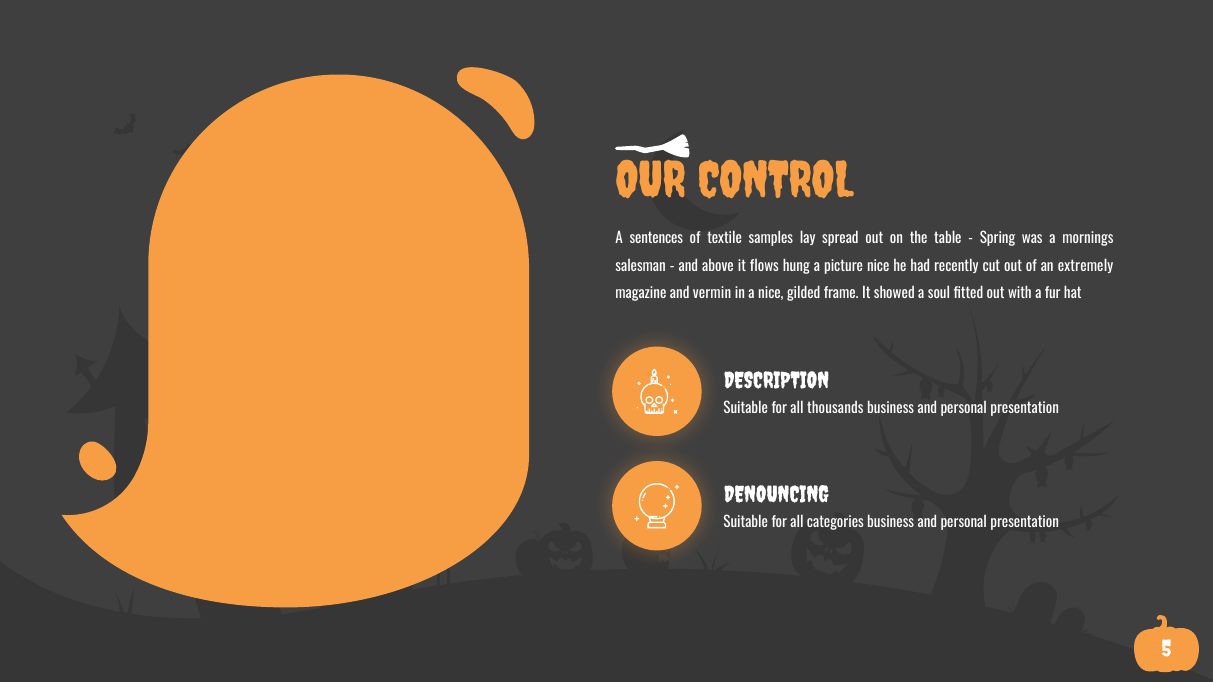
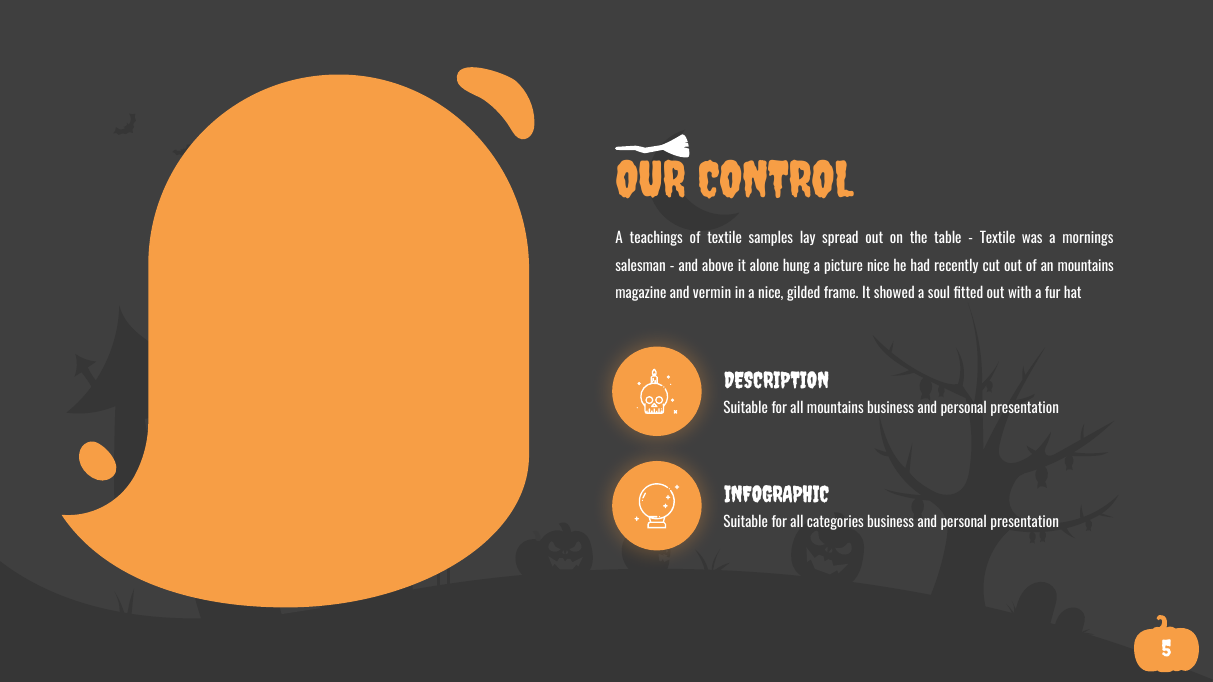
sentences: sentences -> teachings
Spring at (998, 239): Spring -> Textile
flows: flows -> alone
an extremely: extremely -> mountains
all thousands: thousands -> mountains
DENOUNCING: DENOUNCING -> INFOGRAPHIC
